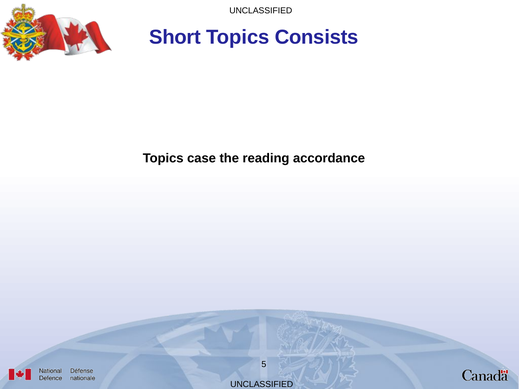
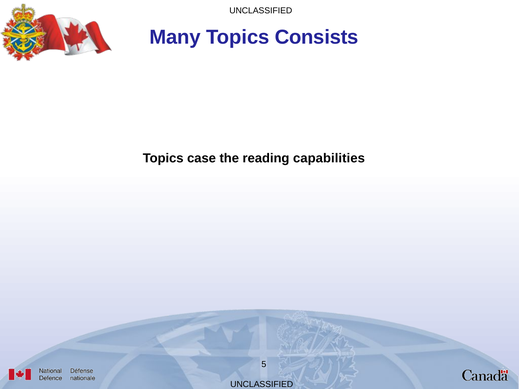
Short: Short -> Many
accordance: accordance -> capabilities
